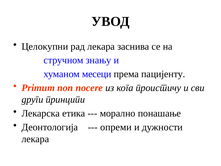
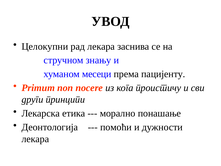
опреми: опреми -> помоћи
